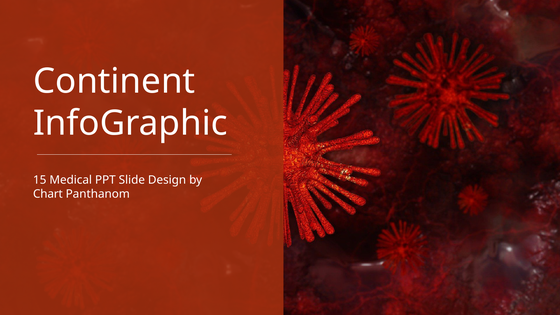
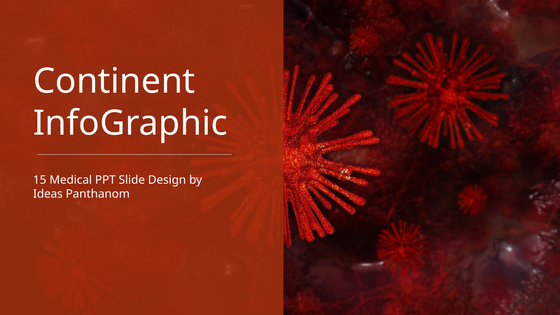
Chart: Chart -> Ideas
